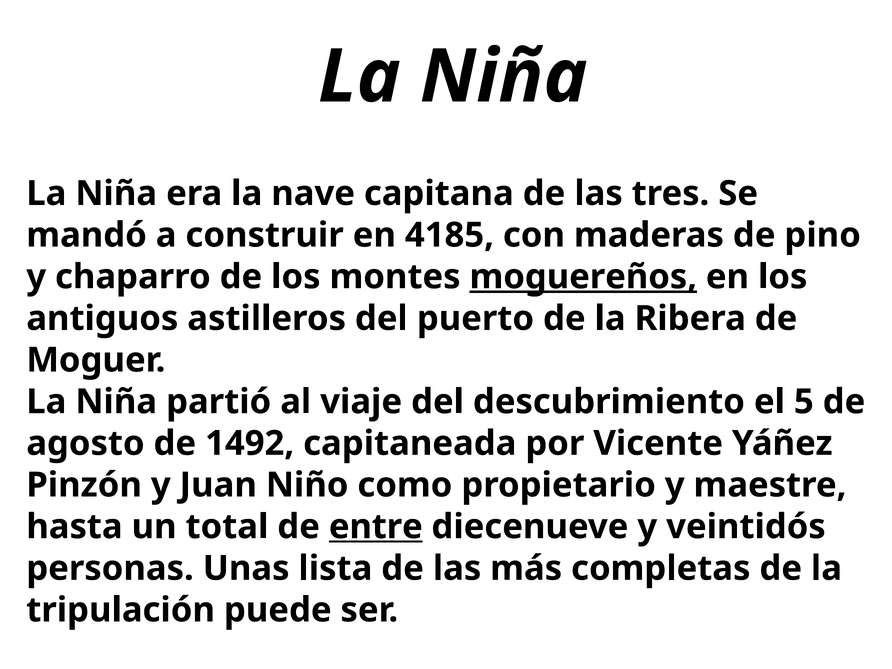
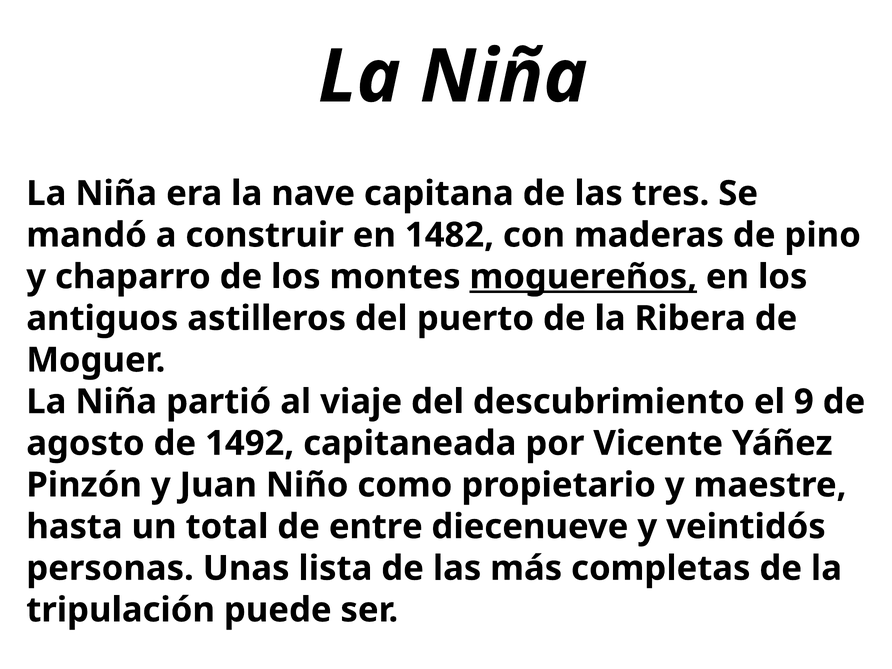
4185: 4185 -> 1482
5: 5 -> 9
entre underline: present -> none
